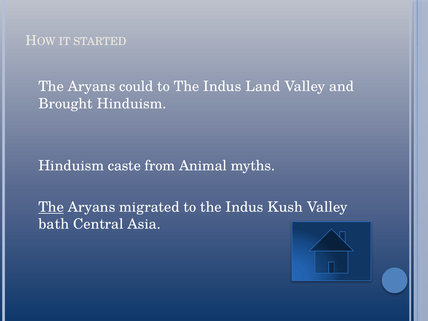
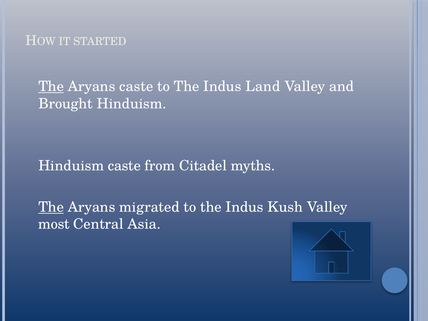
The at (51, 87) underline: none -> present
Aryans could: could -> caste
Animal: Animal -> Citadel
bath: bath -> most
